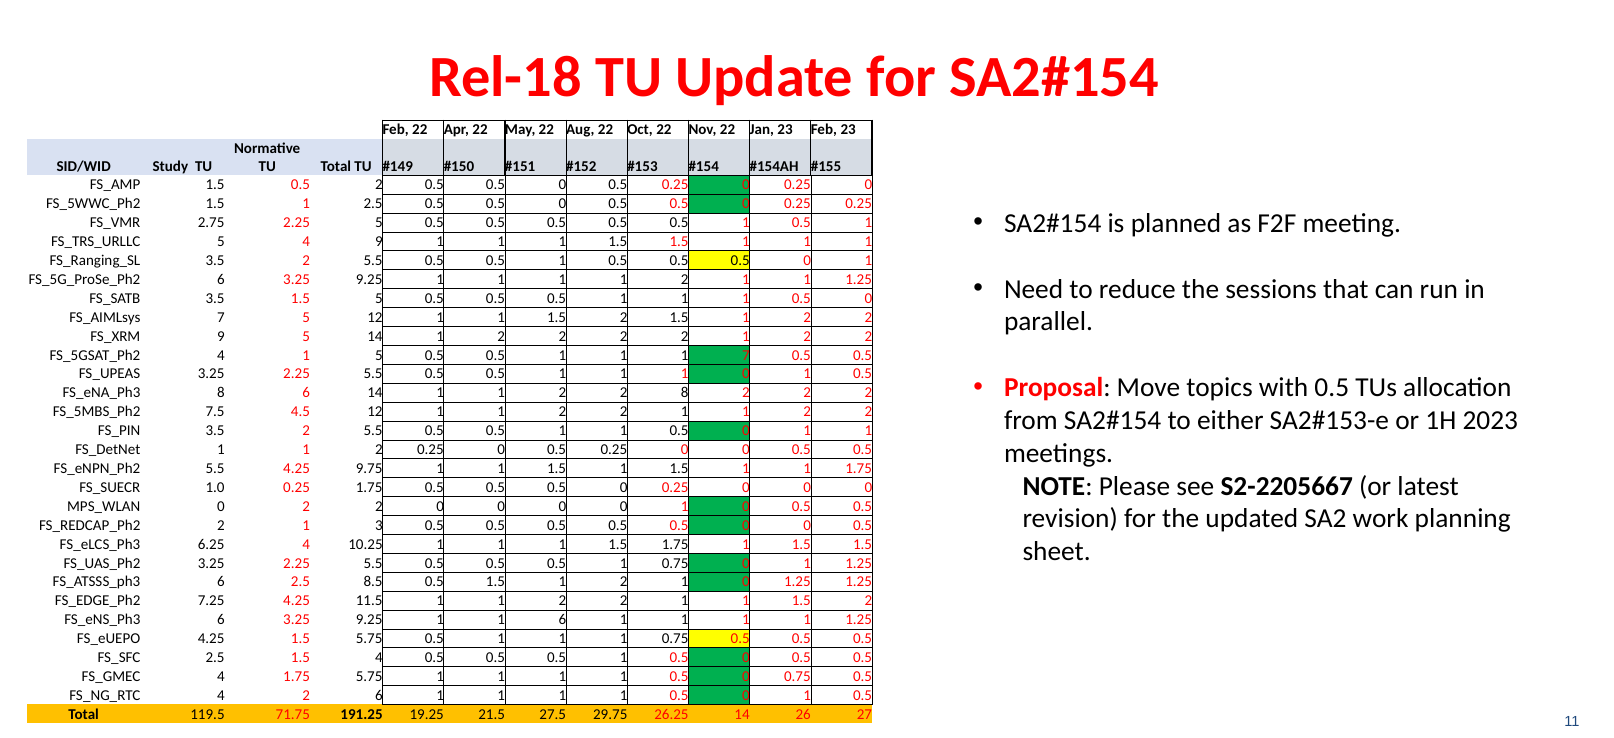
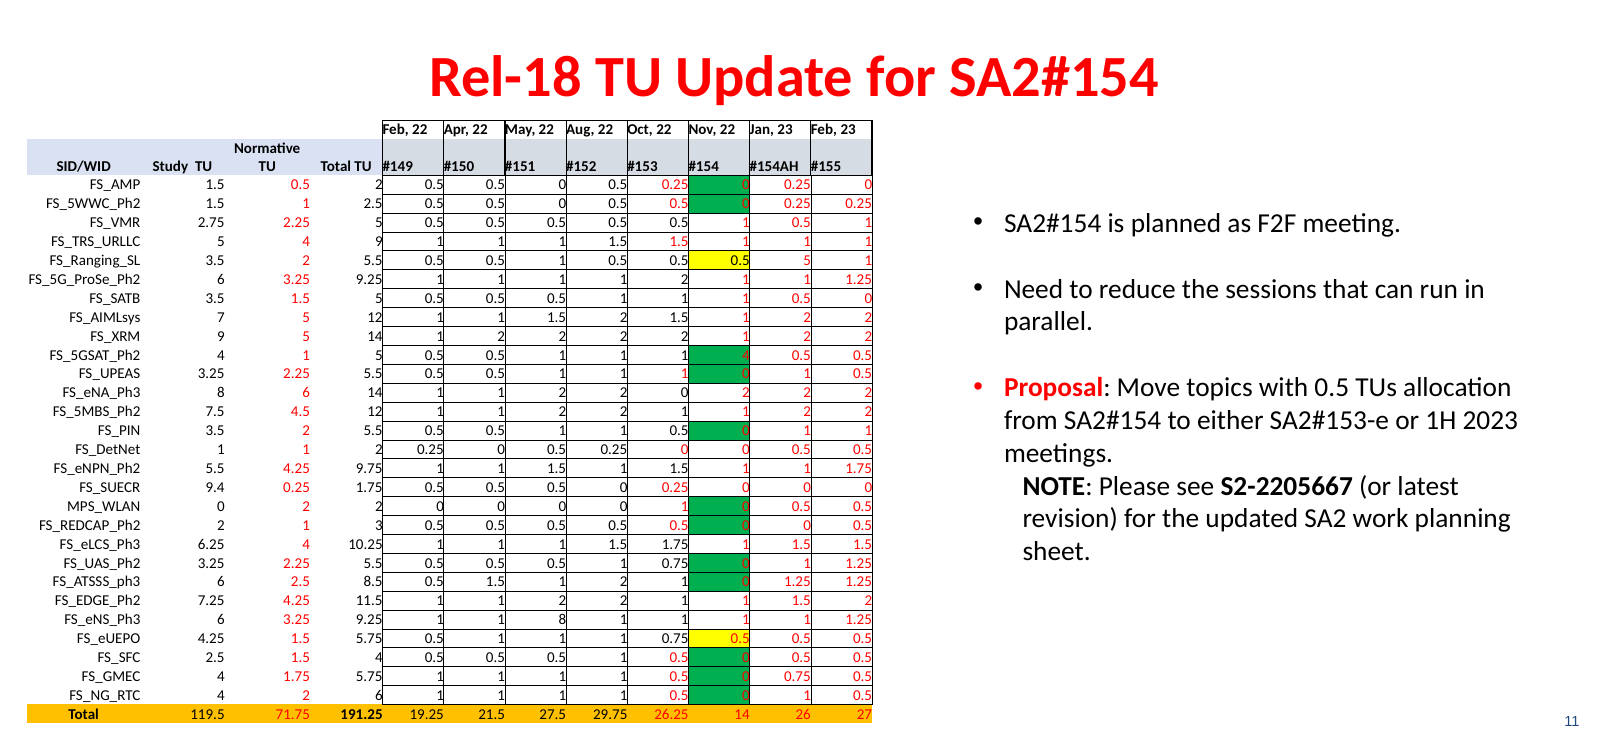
0 at (807, 261): 0 -> 5
1 7: 7 -> 4
1 2 2 8: 8 -> 0
1.0: 1.0 -> 9.4
1 6: 6 -> 8
